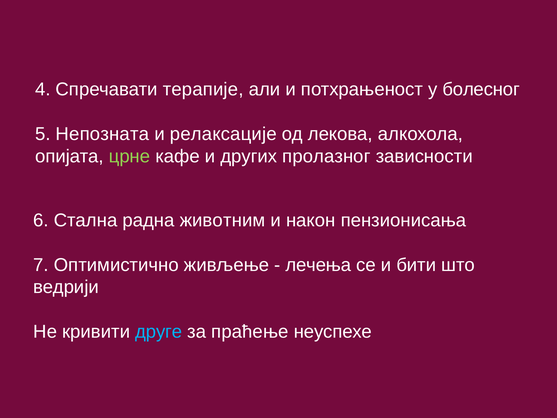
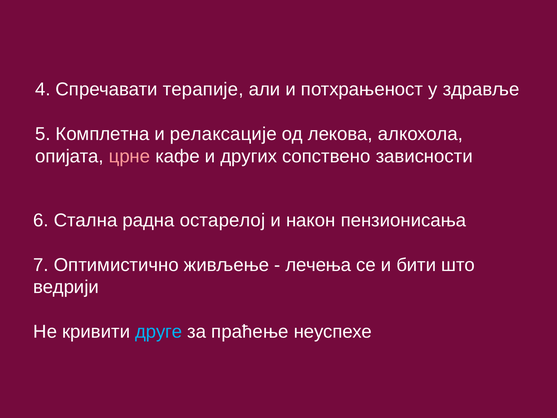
болесног: болесног -> здравље
Непозната: Непозната -> Комплетна
црне colour: light green -> pink
пролазног: пролазног -> сопствено
животним: животним -> остарелој
